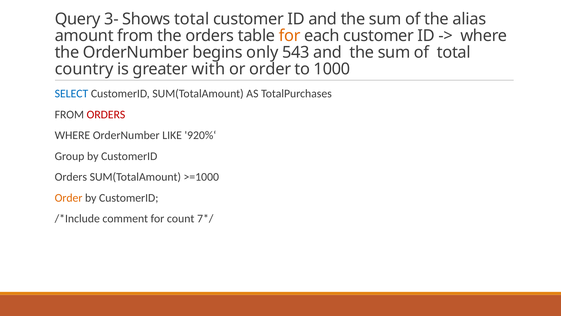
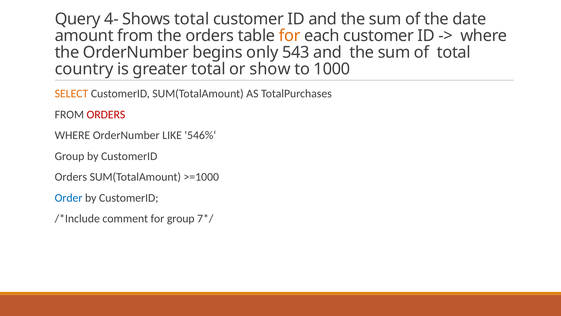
3-: 3- -> 4-
alias: alias -> date
greater with: with -> total
or order: order -> show
SELECT colour: blue -> orange
920%‘: 920%‘ -> 546%‘
Order at (69, 198) colour: orange -> blue
for count: count -> group
